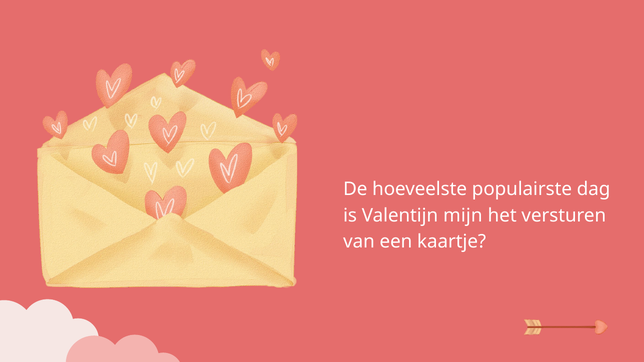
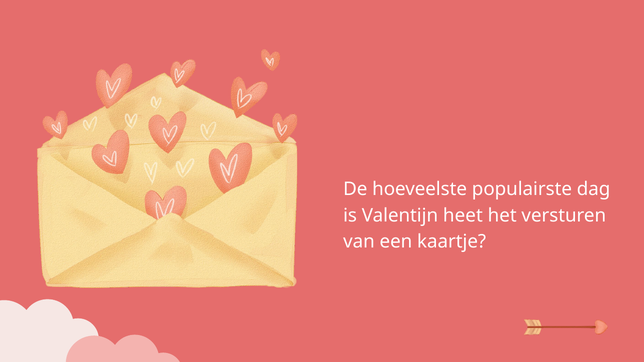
mijn: mijn -> heet
